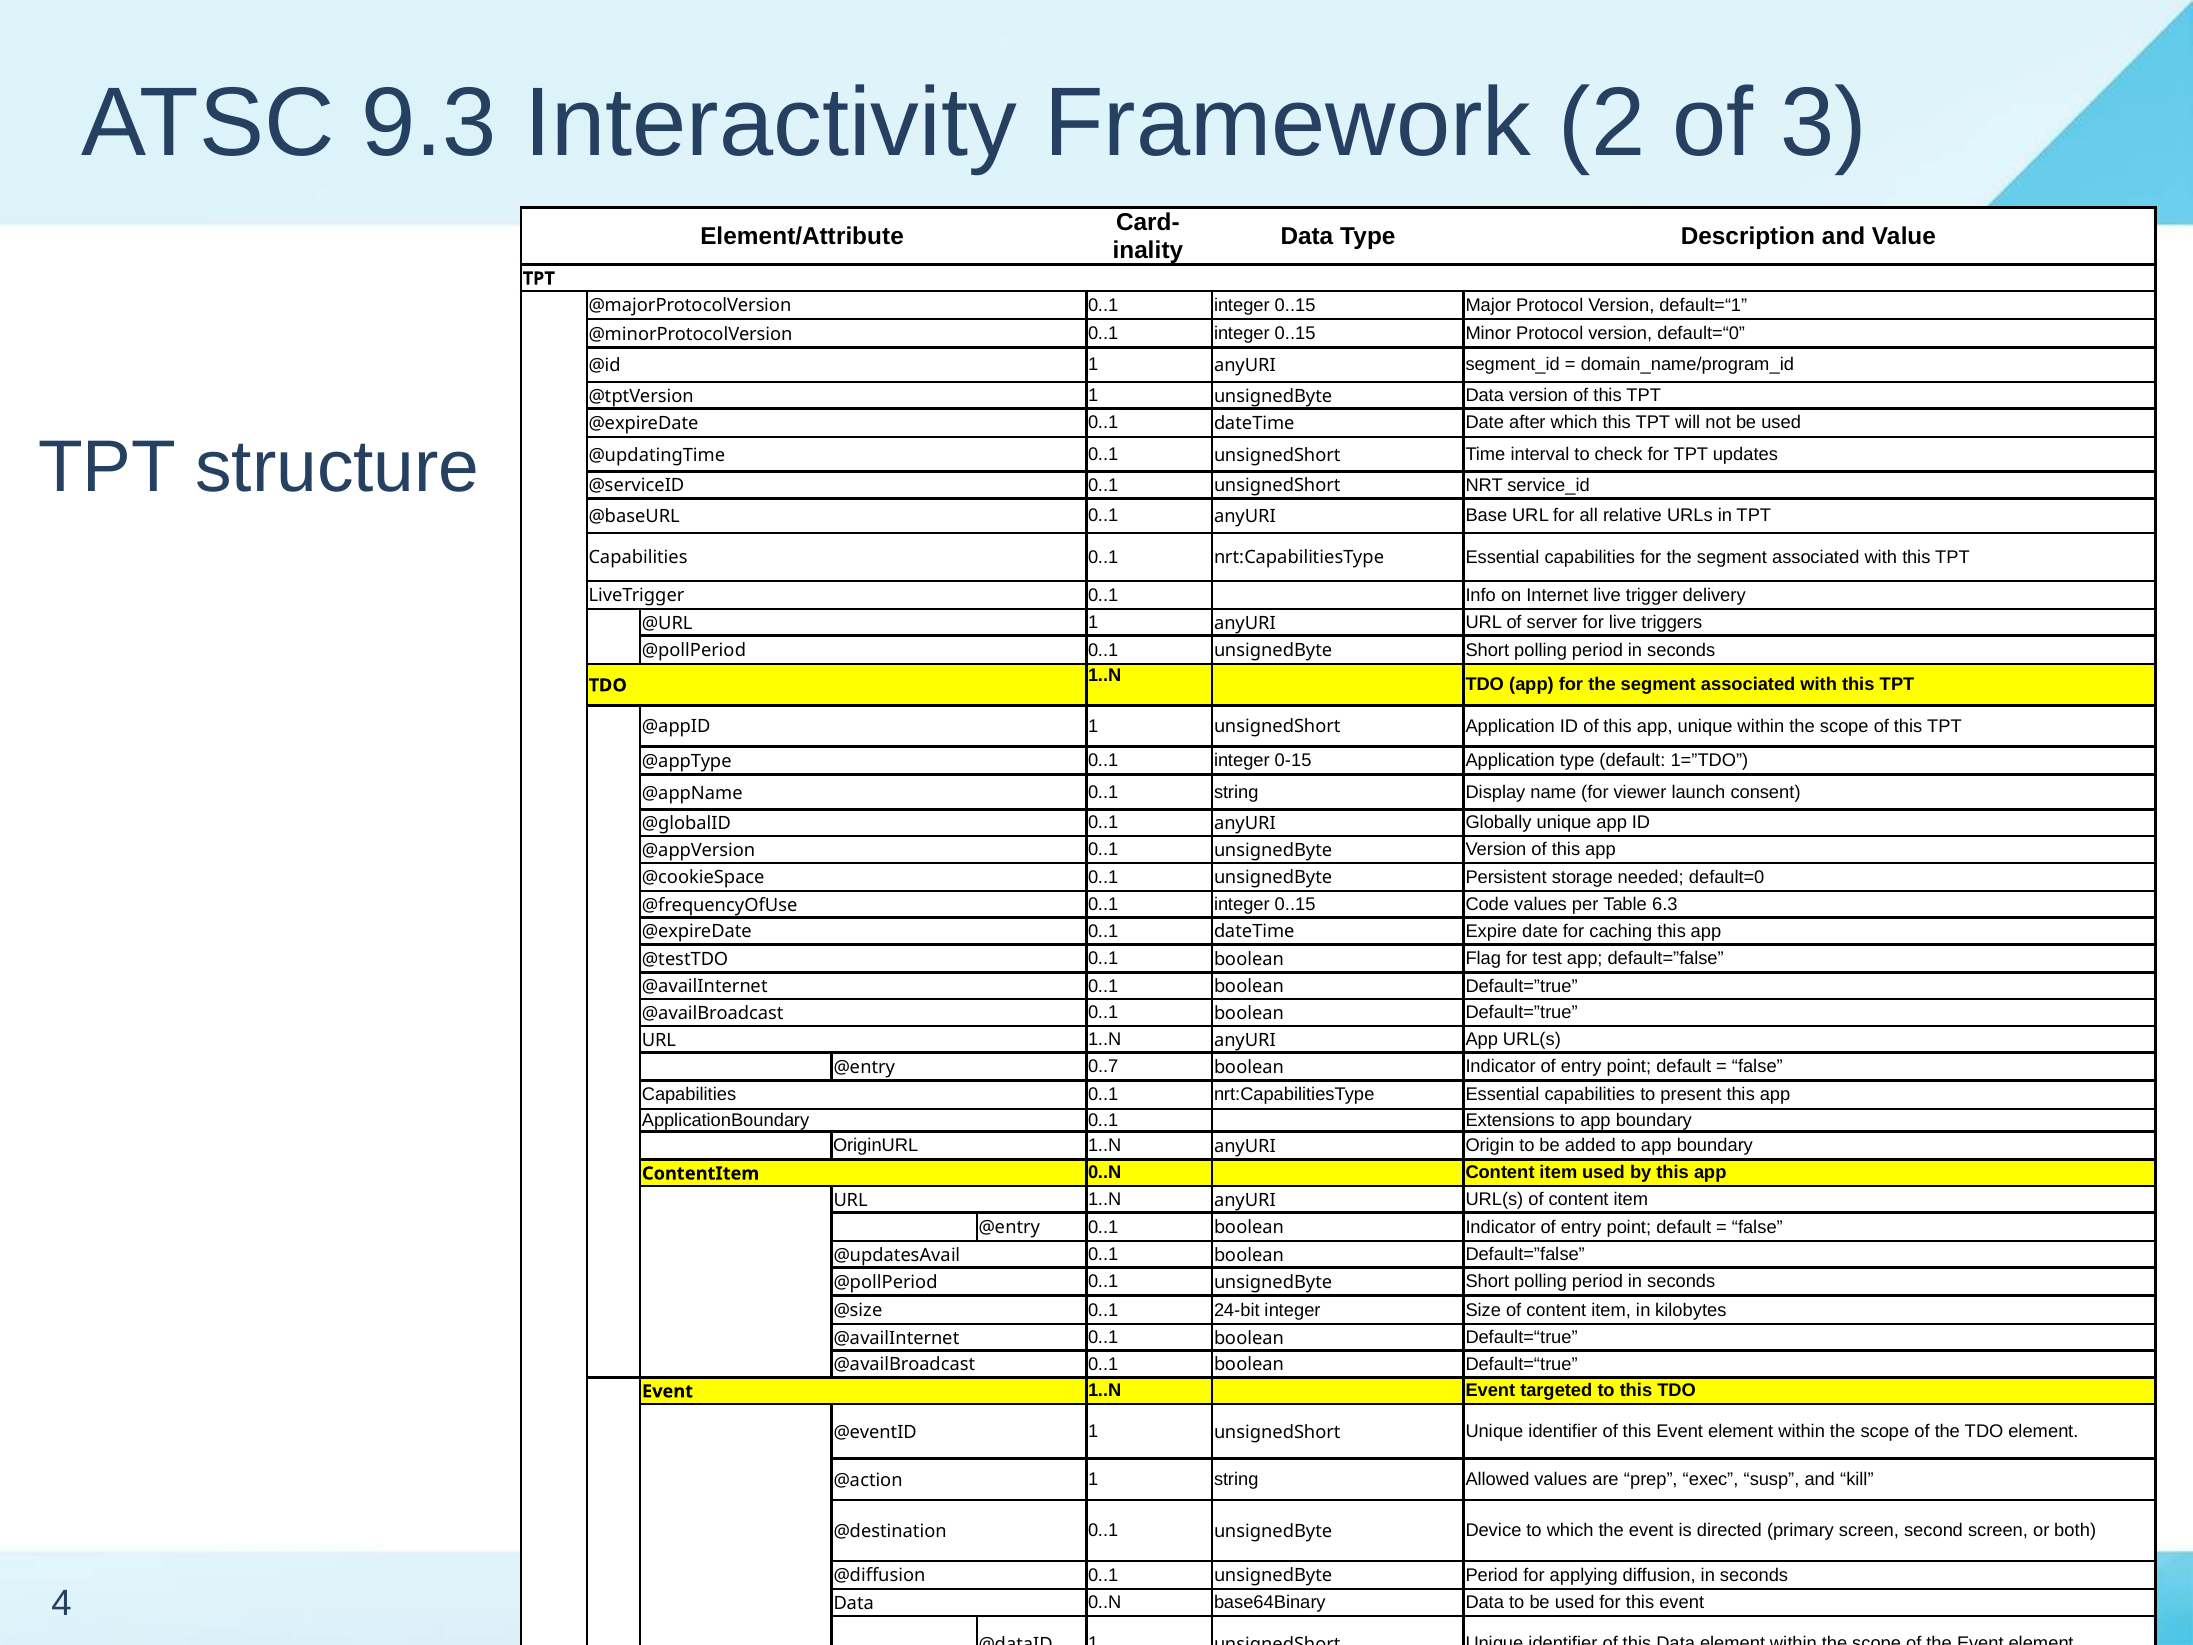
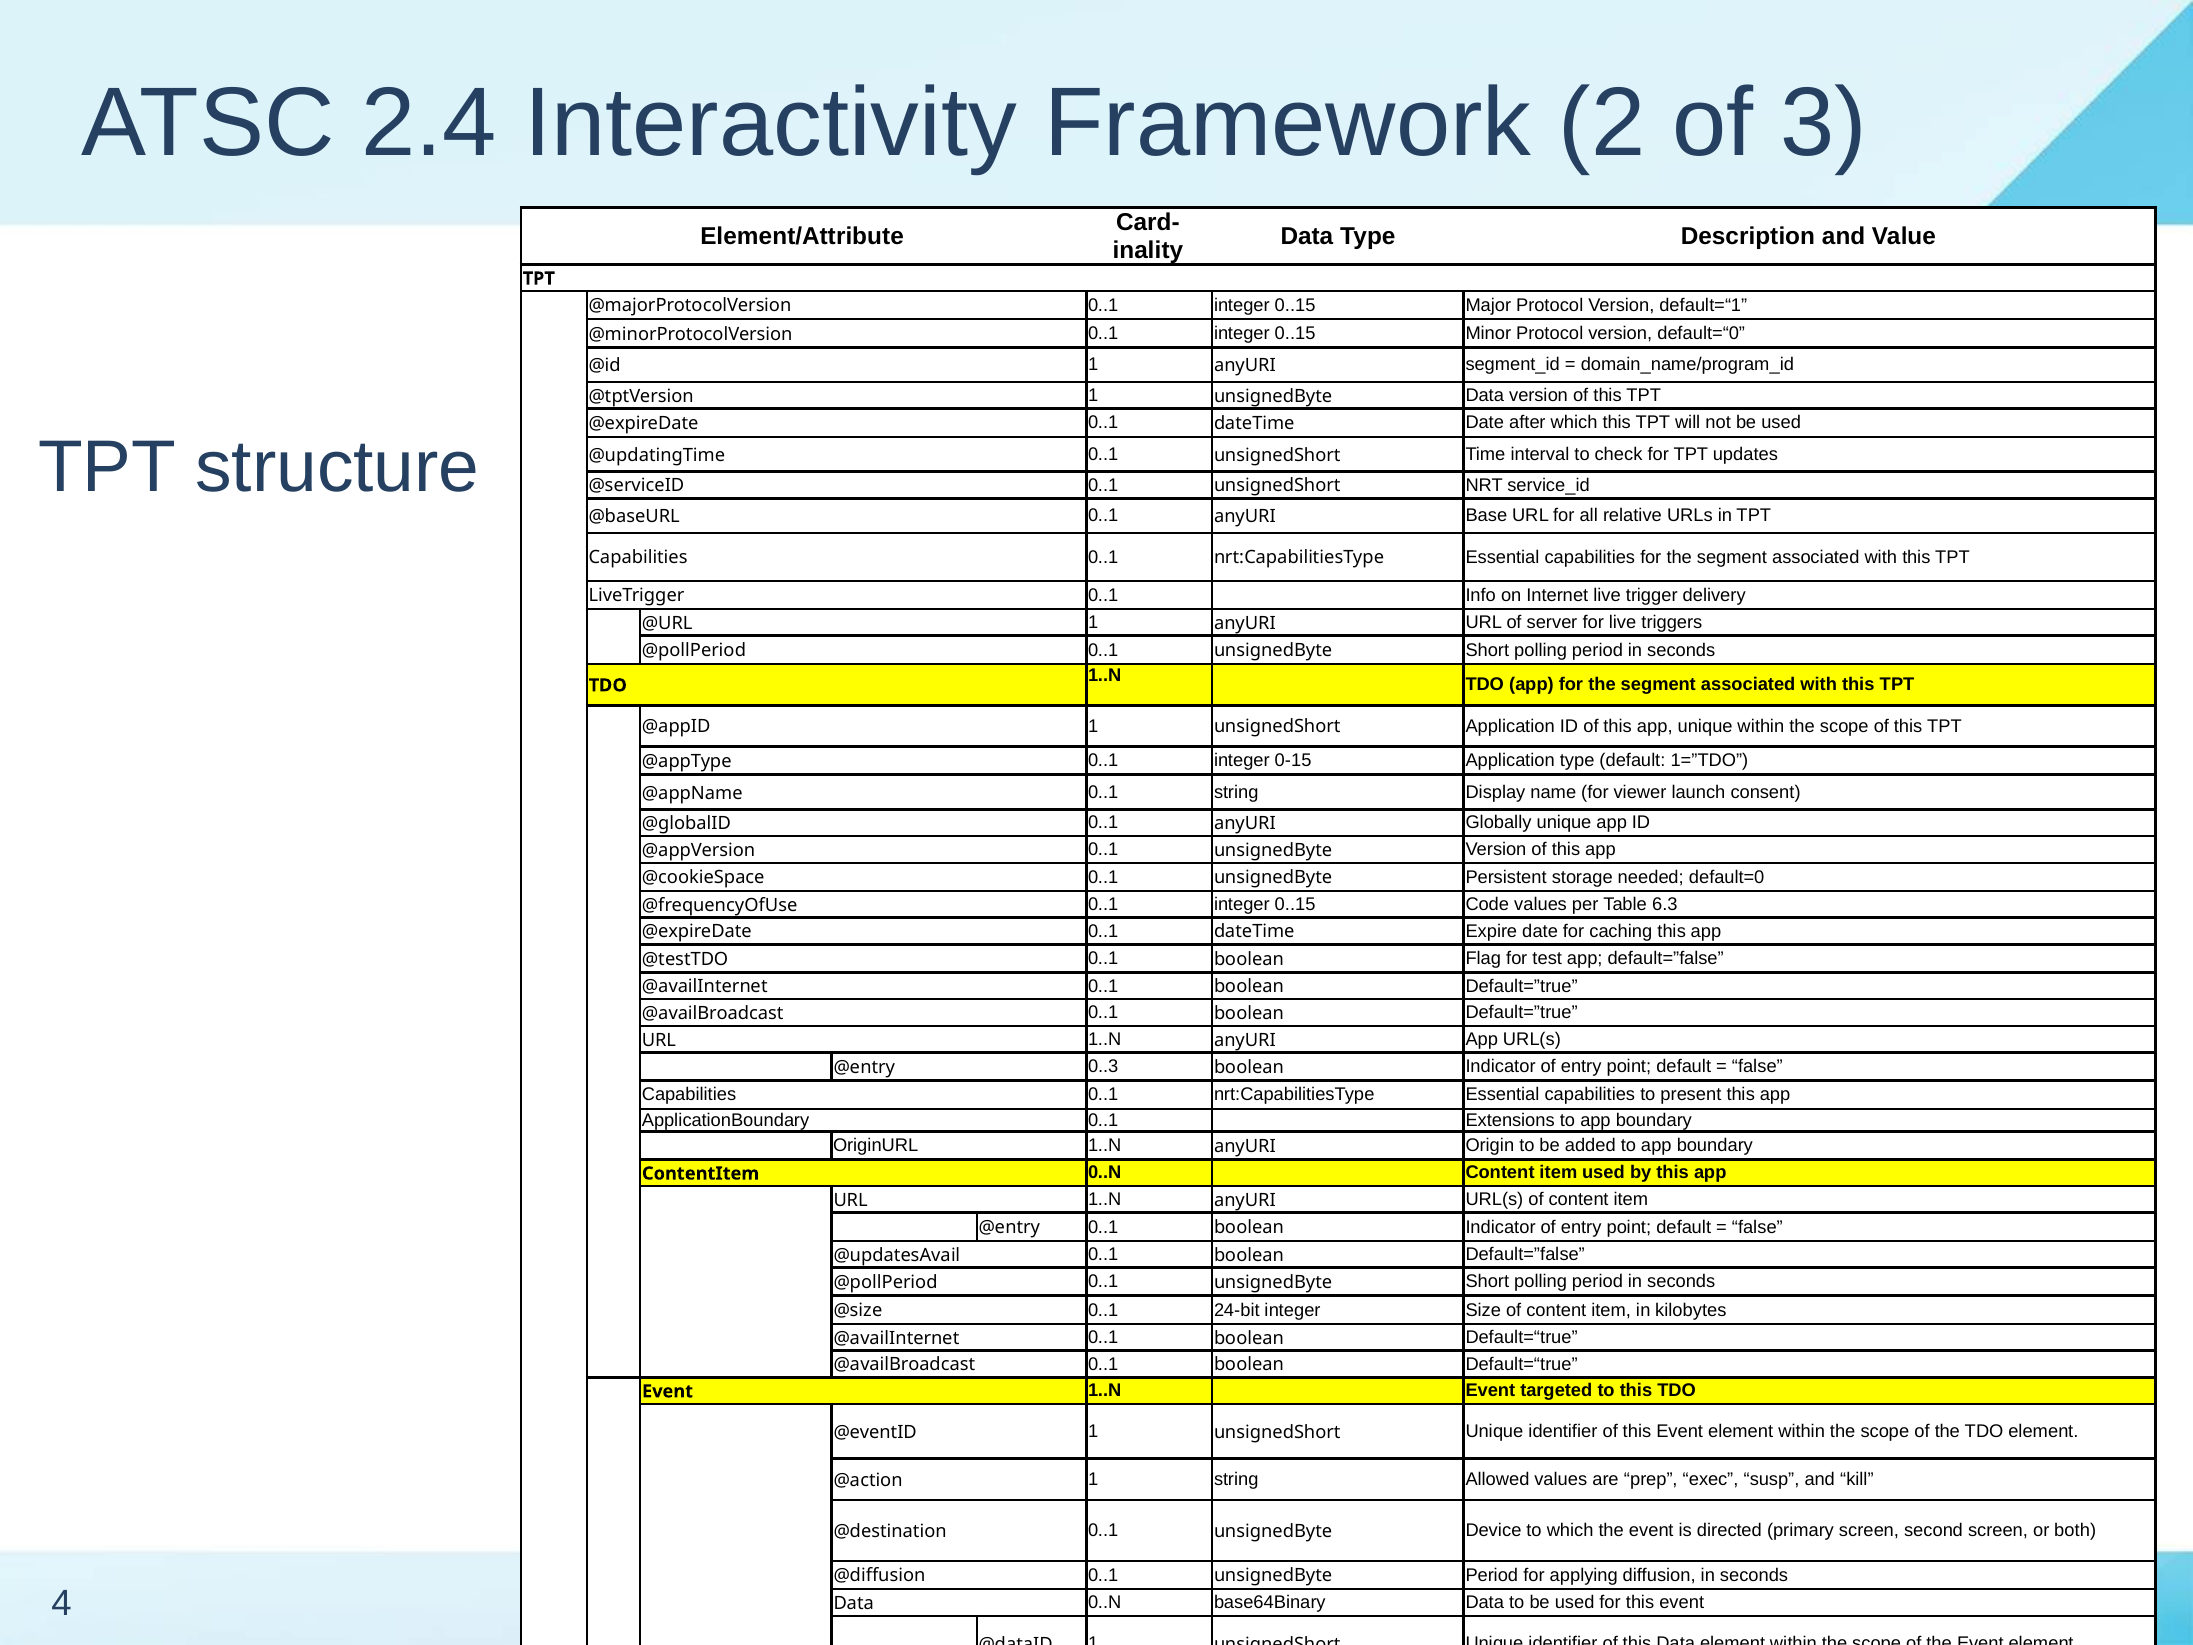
9.3: 9.3 -> 2.4
0..7: 0..7 -> 0..3
